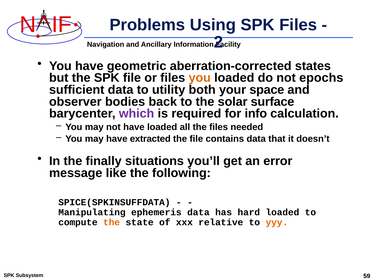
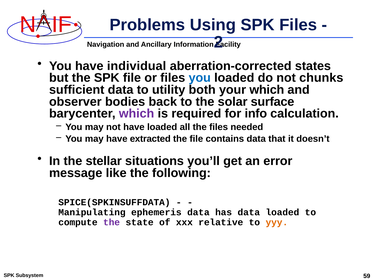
geometric: geometric -> individual
you at (200, 78) colour: orange -> blue
epochs: epochs -> chunks
your space: space -> which
finally: finally -> stellar
has hard: hard -> data
the at (112, 223) colour: orange -> purple
